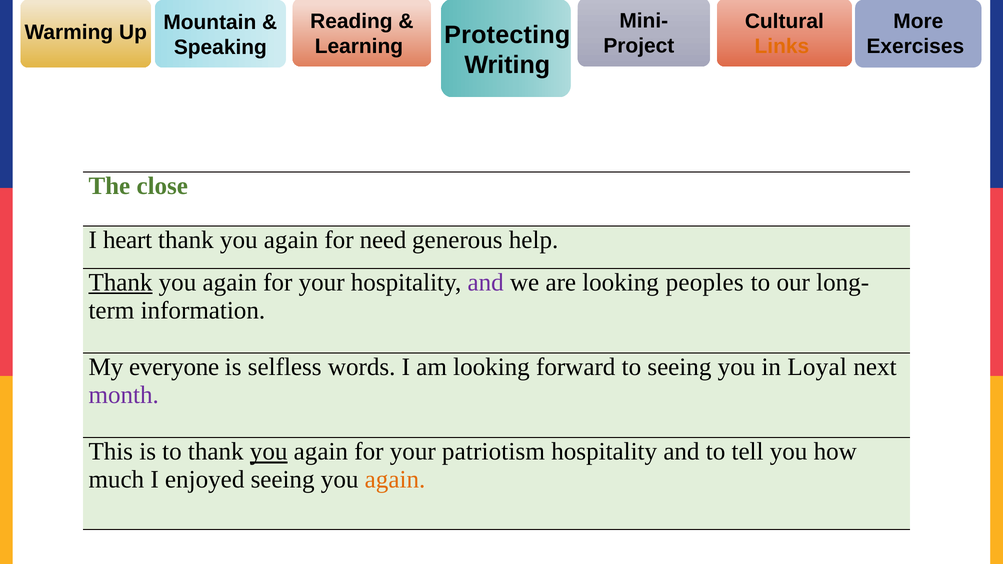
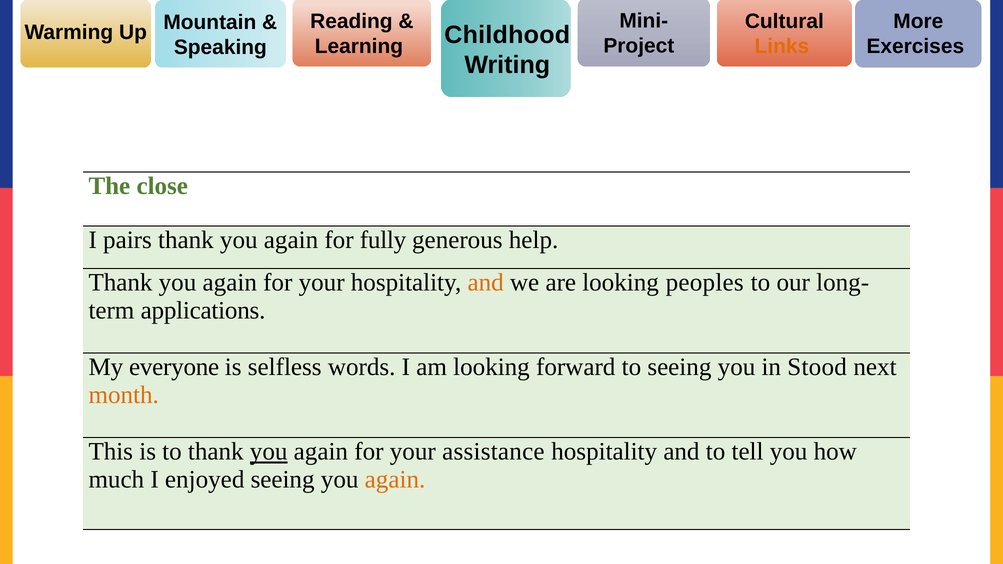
Protecting: Protecting -> Childhood
heart: heart -> pairs
need: need -> fully
Thank at (120, 283) underline: present -> none
and at (486, 283) colour: purple -> orange
information: information -> applications
Loyal: Loyal -> Stood
month colour: purple -> orange
patriotism: patriotism -> assistance
